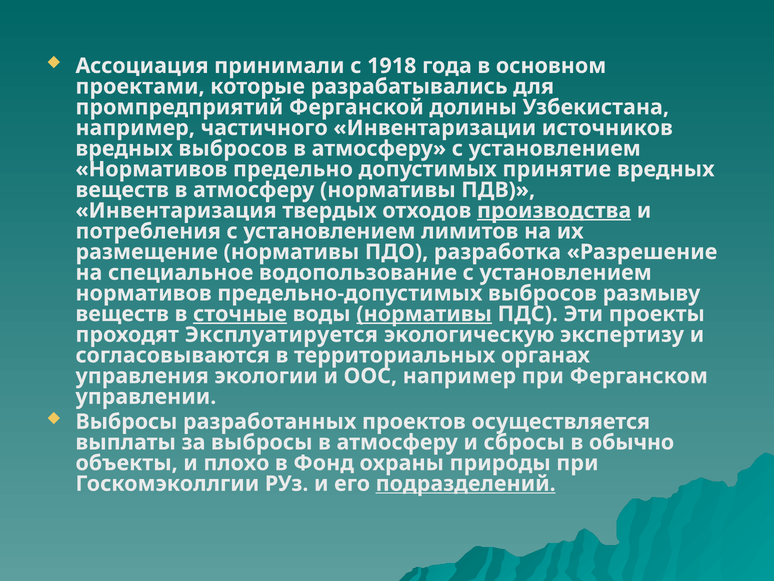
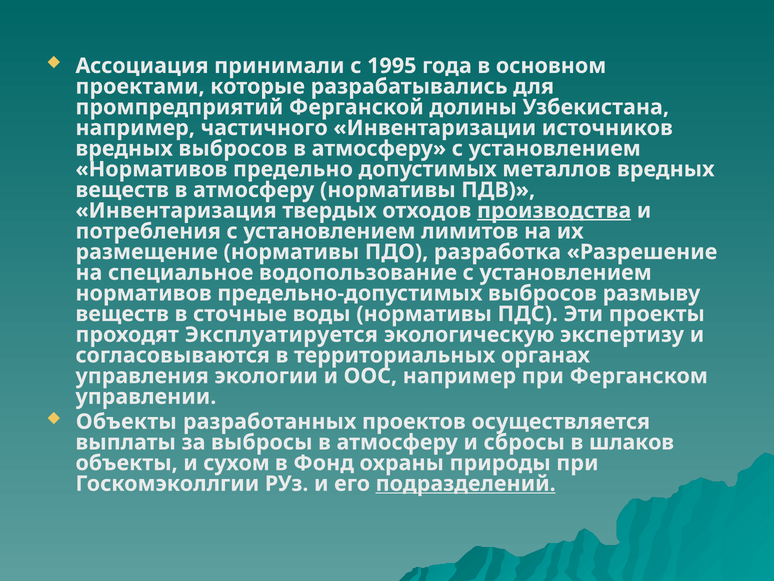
1918: 1918 -> 1995
принятие: принятие -> металлов
сточные underline: present -> none
нормативы at (424, 314) underline: present -> none
Выбросы at (126, 421): Выбросы -> Объекты
обычно: обычно -> шлаков
плохо: плохо -> сухом
